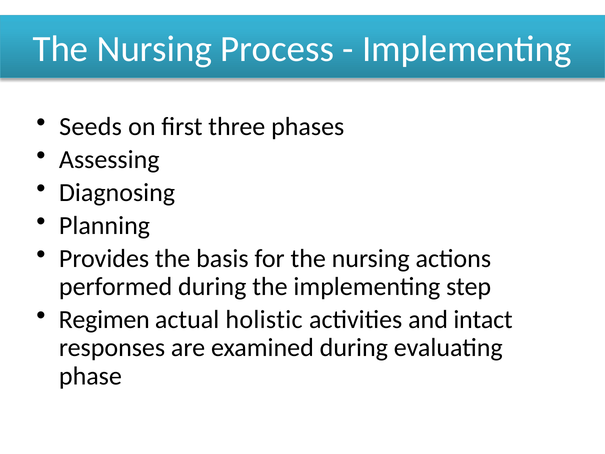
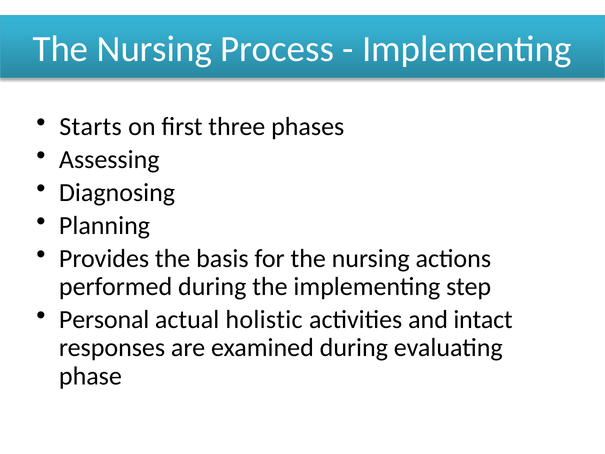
Seeds: Seeds -> Starts
Regimen: Regimen -> Personal
